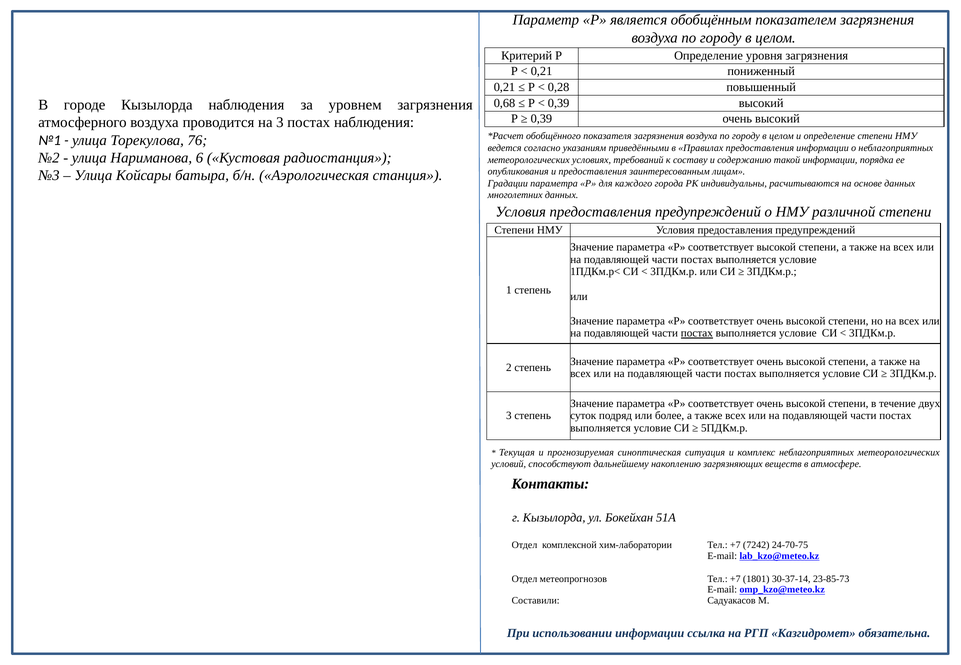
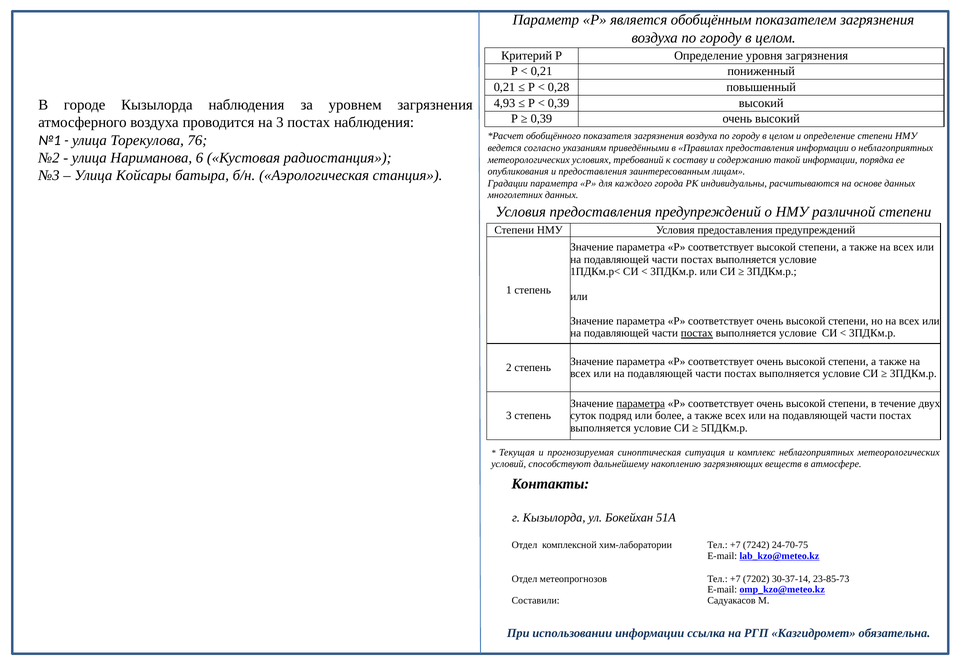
0,68: 0,68 -> 4,93
параметра at (641, 404) underline: none -> present
1801: 1801 -> 7202
